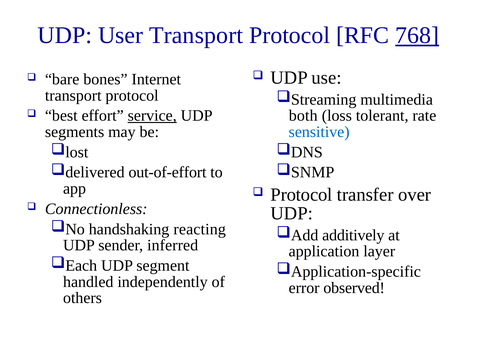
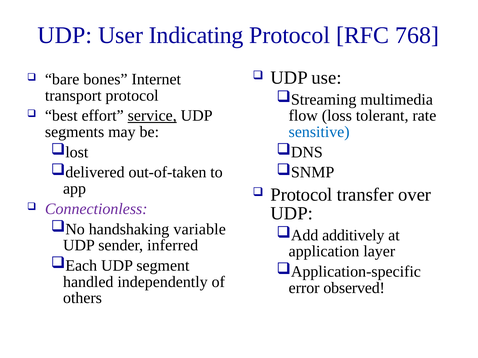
User Transport: Transport -> Indicating
768 underline: present -> none
both: both -> flow
out-of-effort: out-of-effort -> out-of-taken
Connectionless colour: black -> purple
reacting: reacting -> variable
